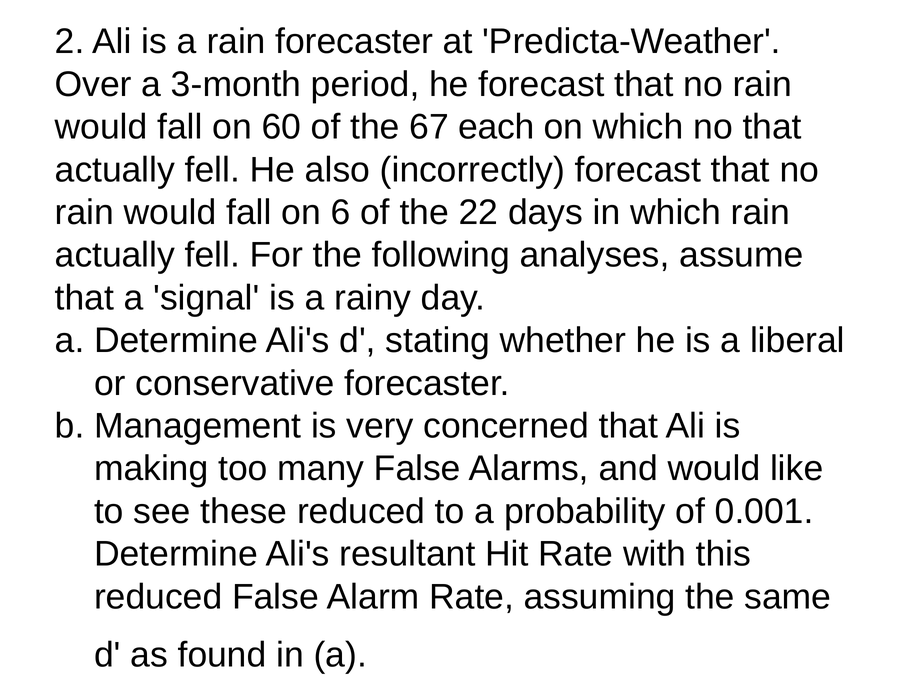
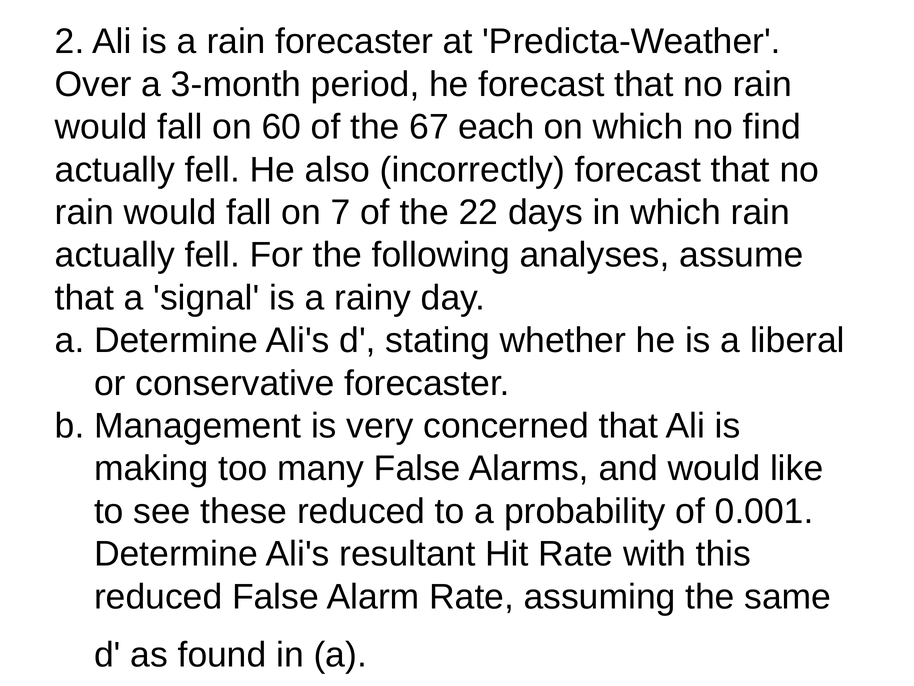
no that: that -> find
6: 6 -> 7
